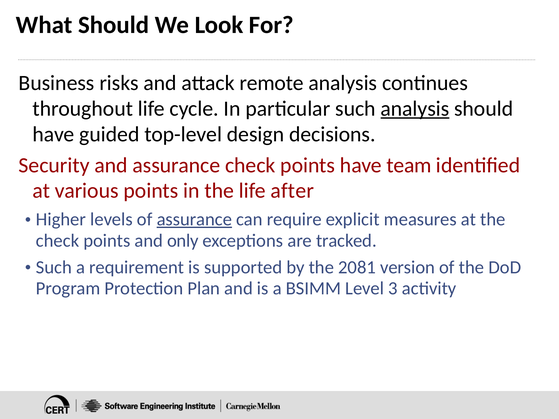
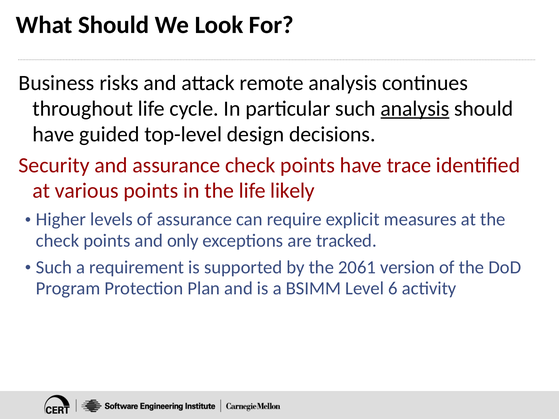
team: team -> trace
after: after -> likely
assurance at (194, 219) underline: present -> none
2081: 2081 -> 2061
3: 3 -> 6
